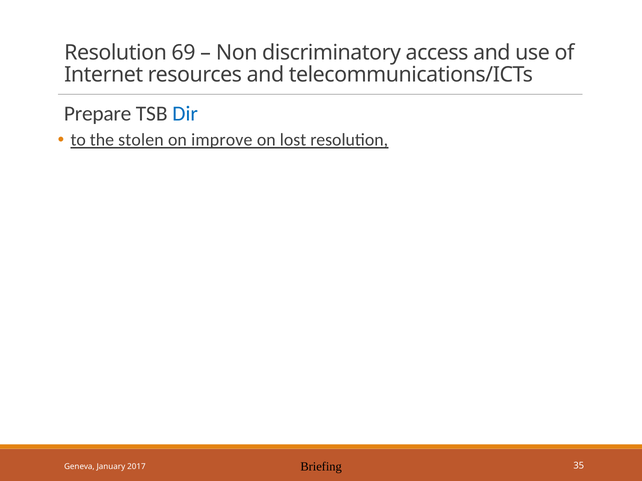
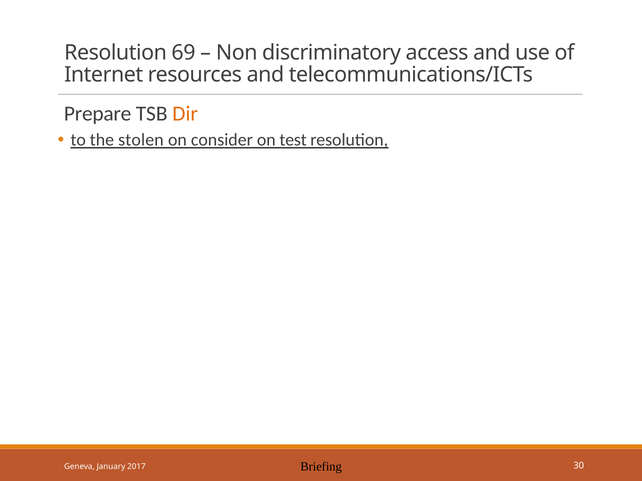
Dir colour: blue -> orange
improve: improve -> consider
lost: lost -> test
35: 35 -> 30
